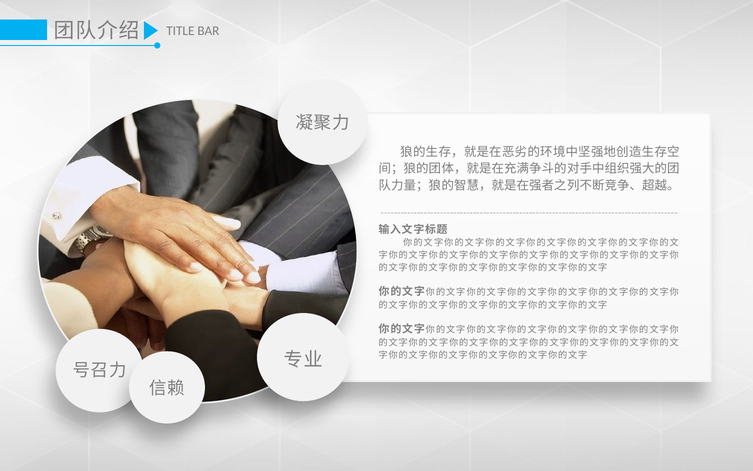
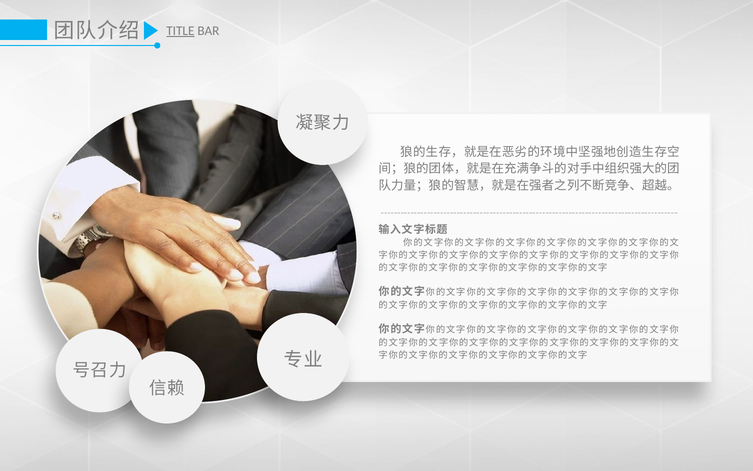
TITLE underline: none -> present
